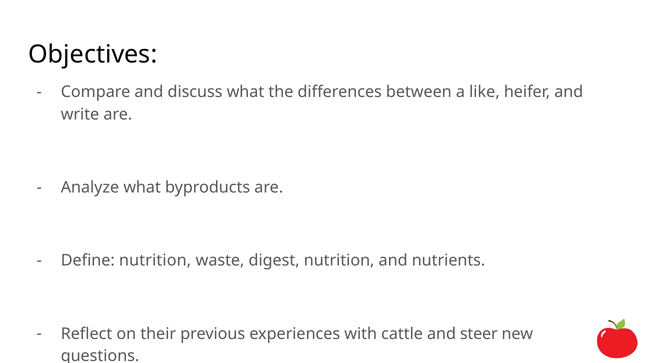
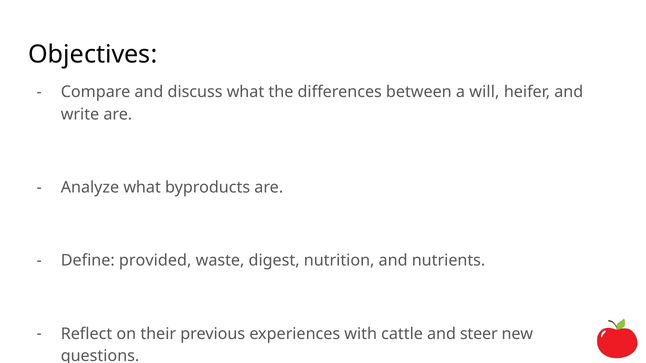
like: like -> will
Define nutrition: nutrition -> provided
